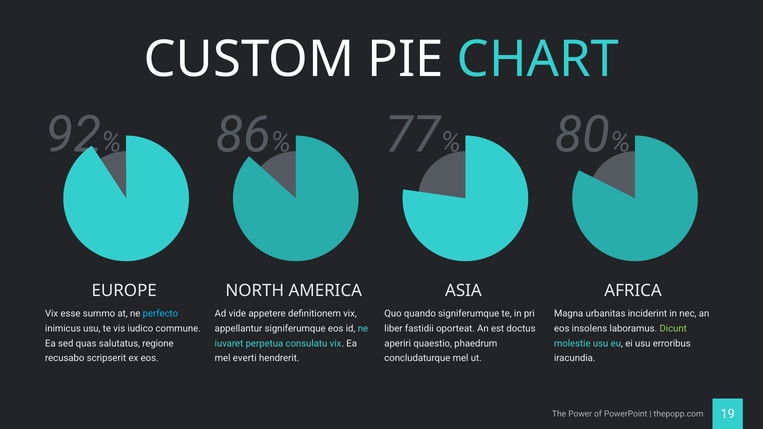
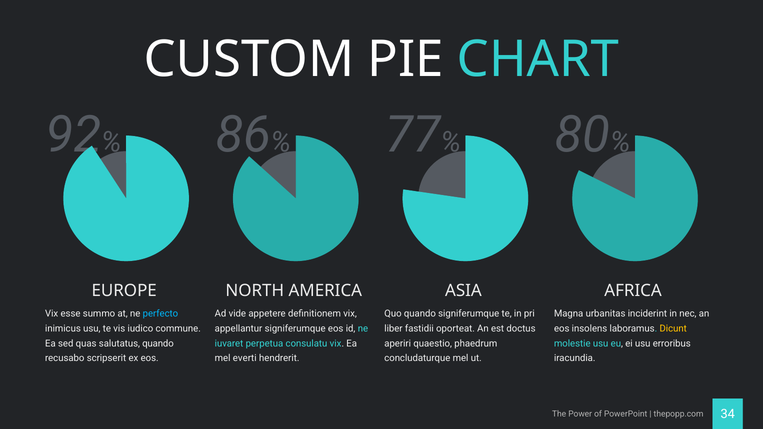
Dicunt colour: light green -> yellow
salutatus regione: regione -> quando
19: 19 -> 34
